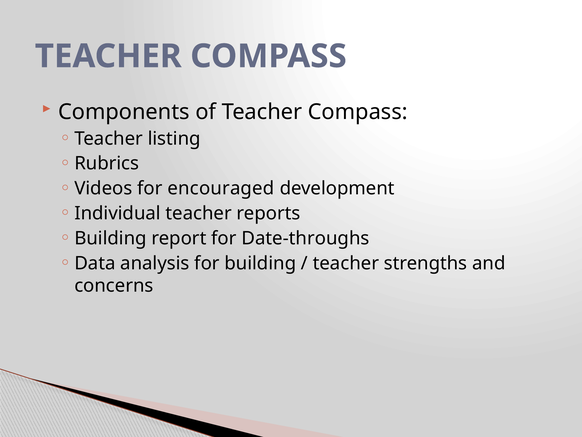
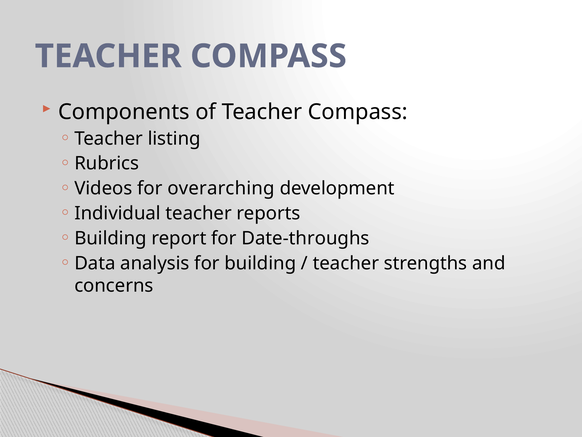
encouraged: encouraged -> overarching
